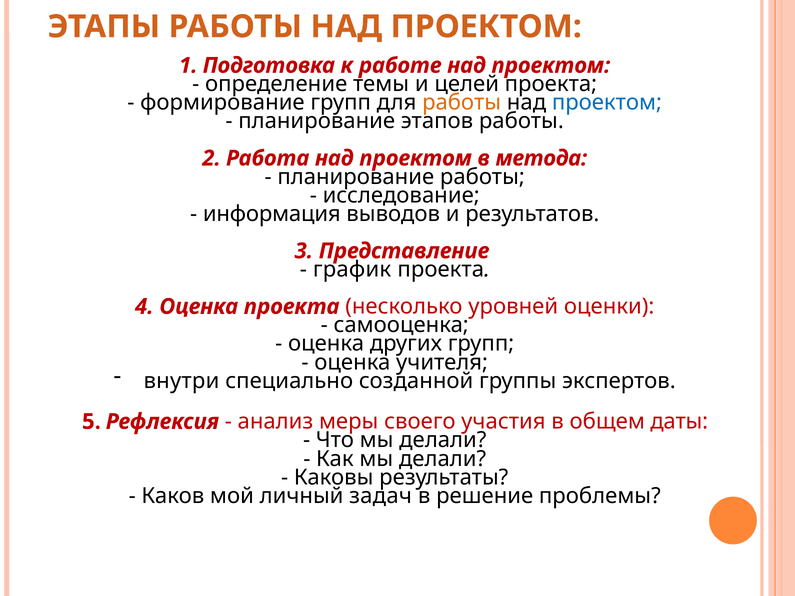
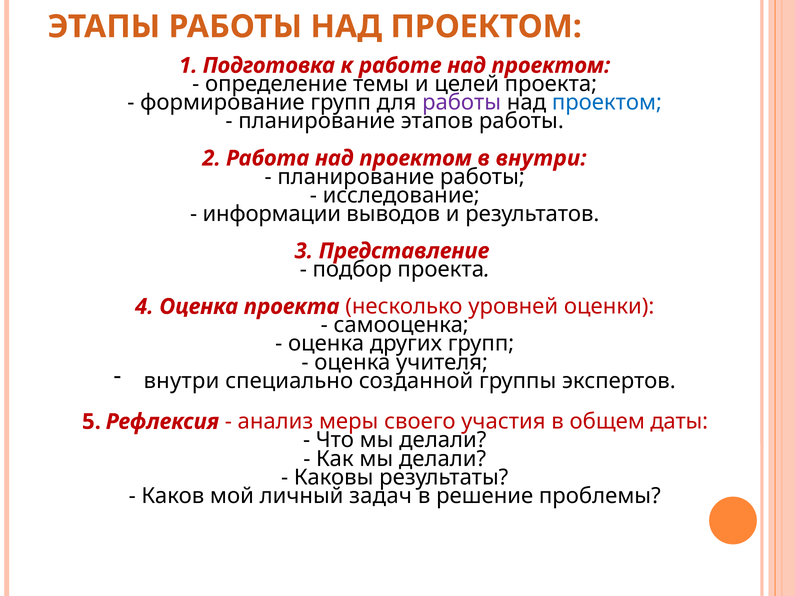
работы at (462, 103) colour: orange -> purple
в метода: метода -> внутри
информация: информация -> информации
график: график -> подбор
